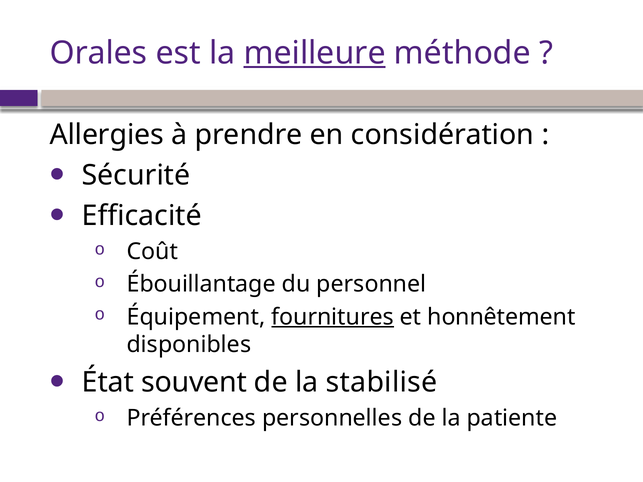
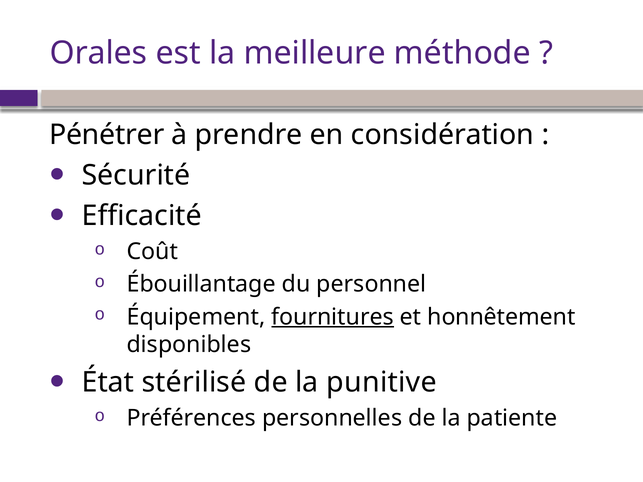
meilleure underline: present -> none
Allergies: Allergies -> Pénétrer
souvent: souvent -> stérilisé
stabilisé: stabilisé -> punitive
